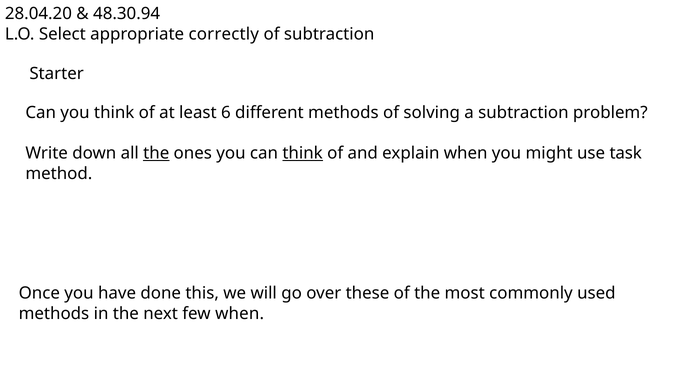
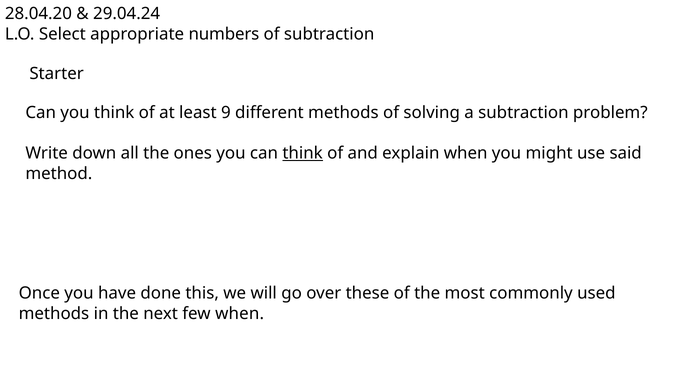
48.30.94: 48.30.94 -> 29.04.24
correctly: correctly -> numbers
6: 6 -> 9
the at (156, 153) underline: present -> none
task: task -> said
